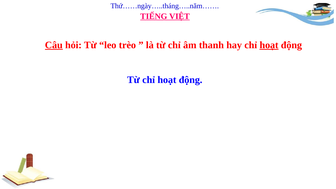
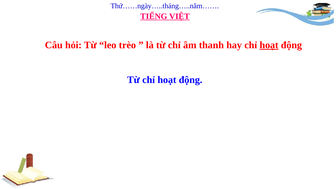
Câu underline: present -> none
